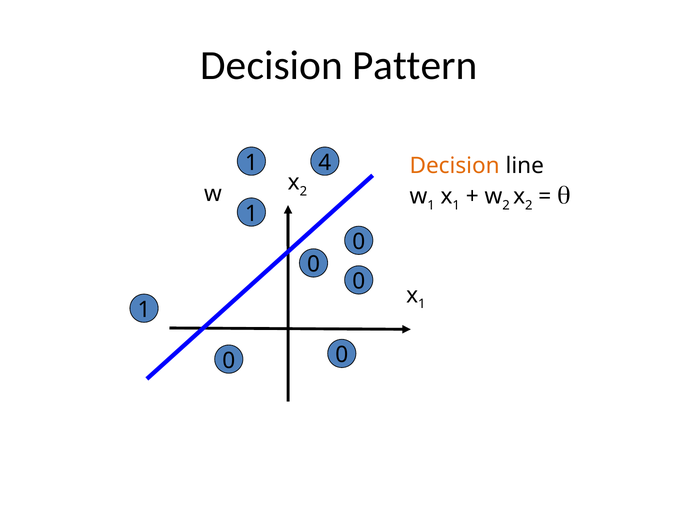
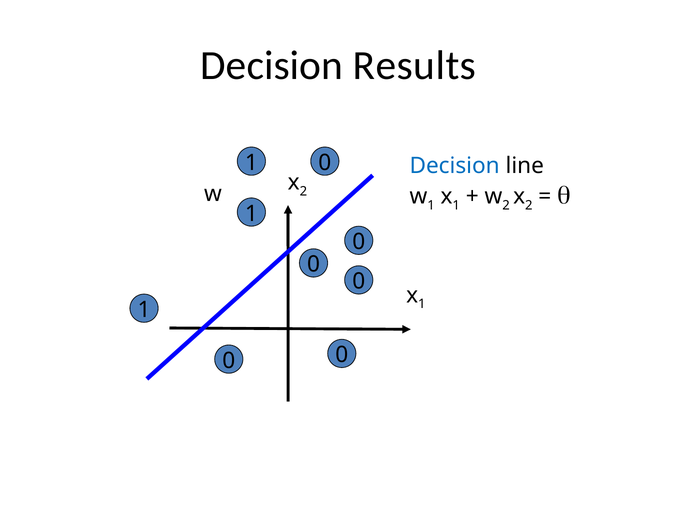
Pattern: Pattern -> Results
1 4: 4 -> 0
Decision at (455, 165) colour: orange -> blue
